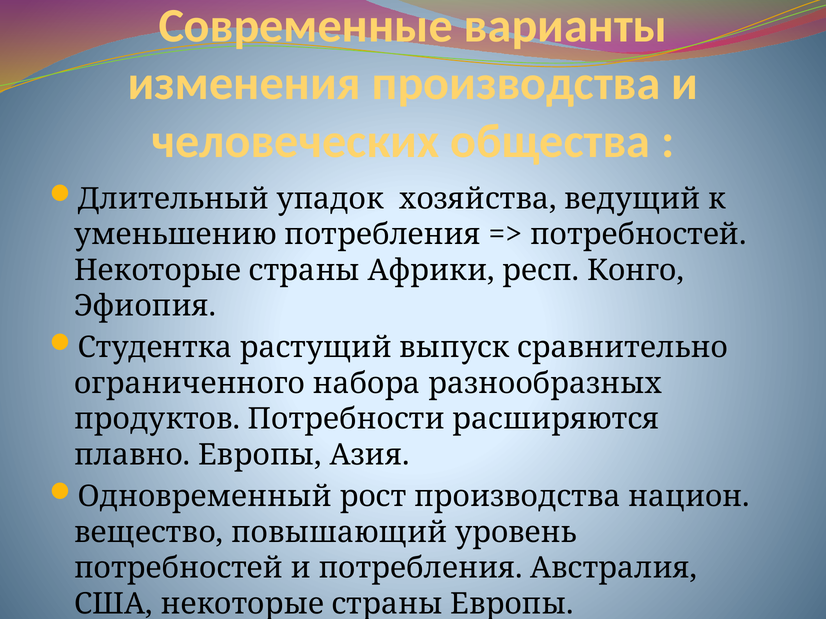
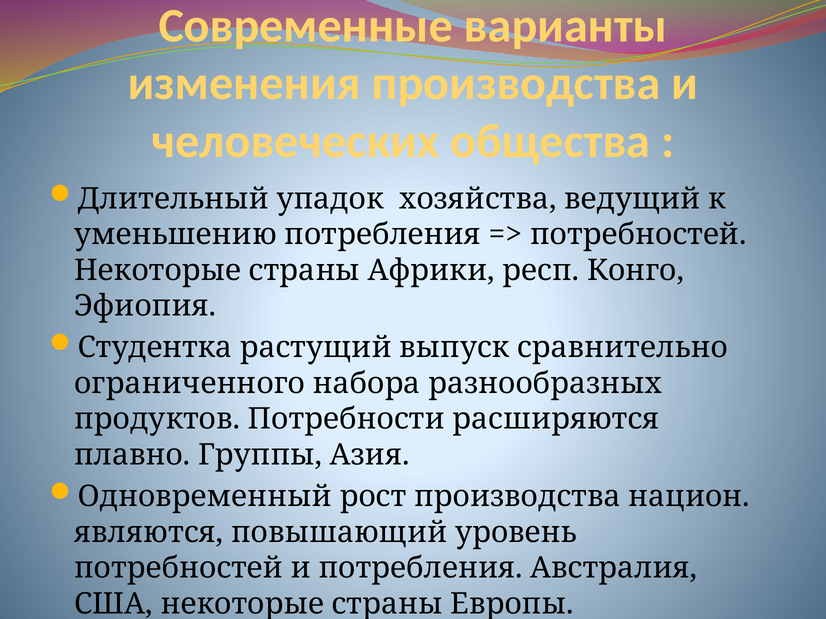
плавно Европы: Европы -> Группы
вещество: вещество -> являются
